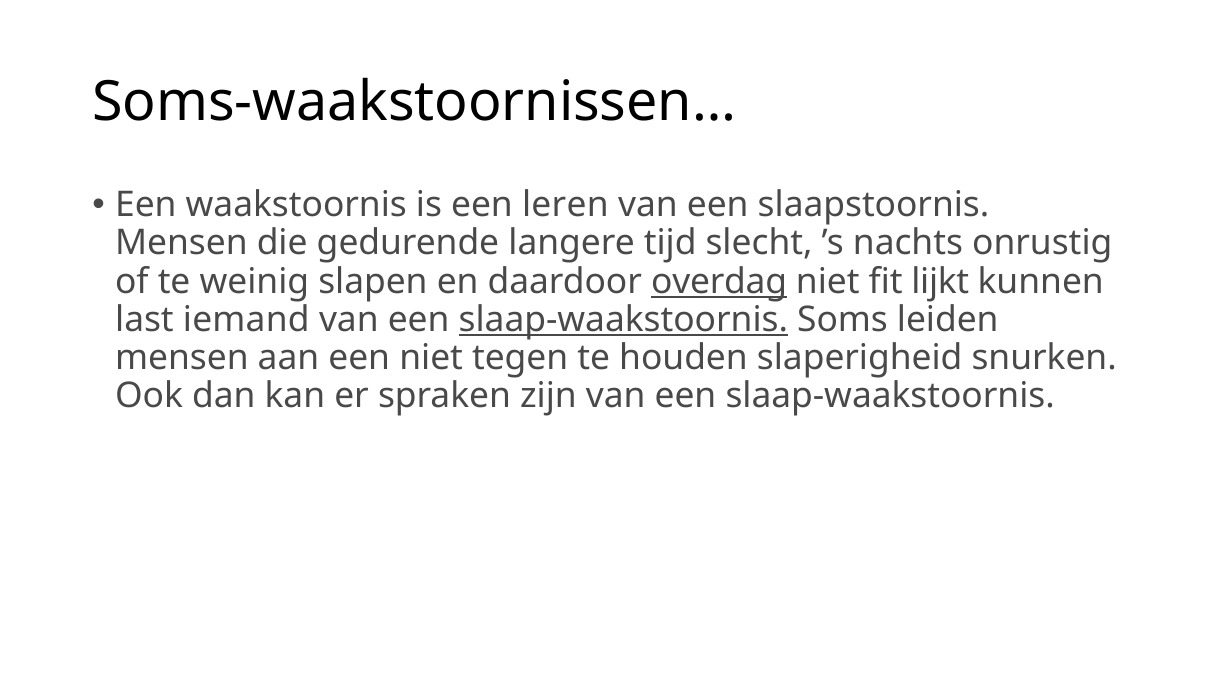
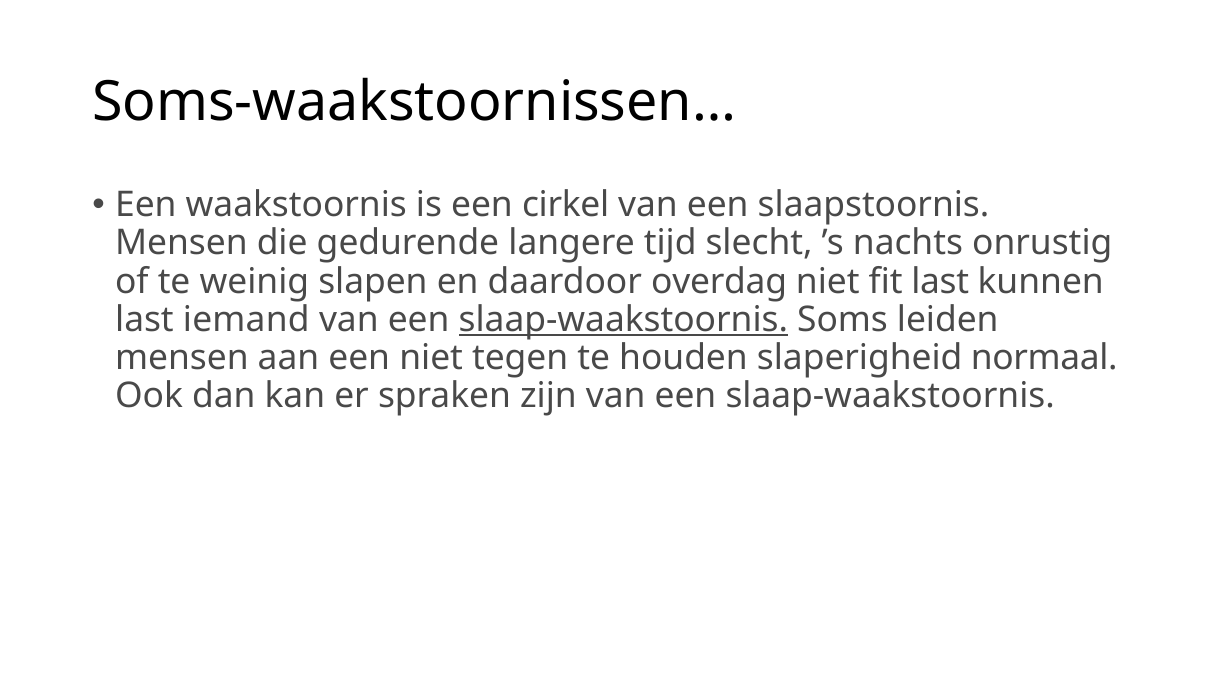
leren: leren -> cirkel
overdag underline: present -> none
fit lijkt: lijkt -> last
snurken: snurken -> normaal
